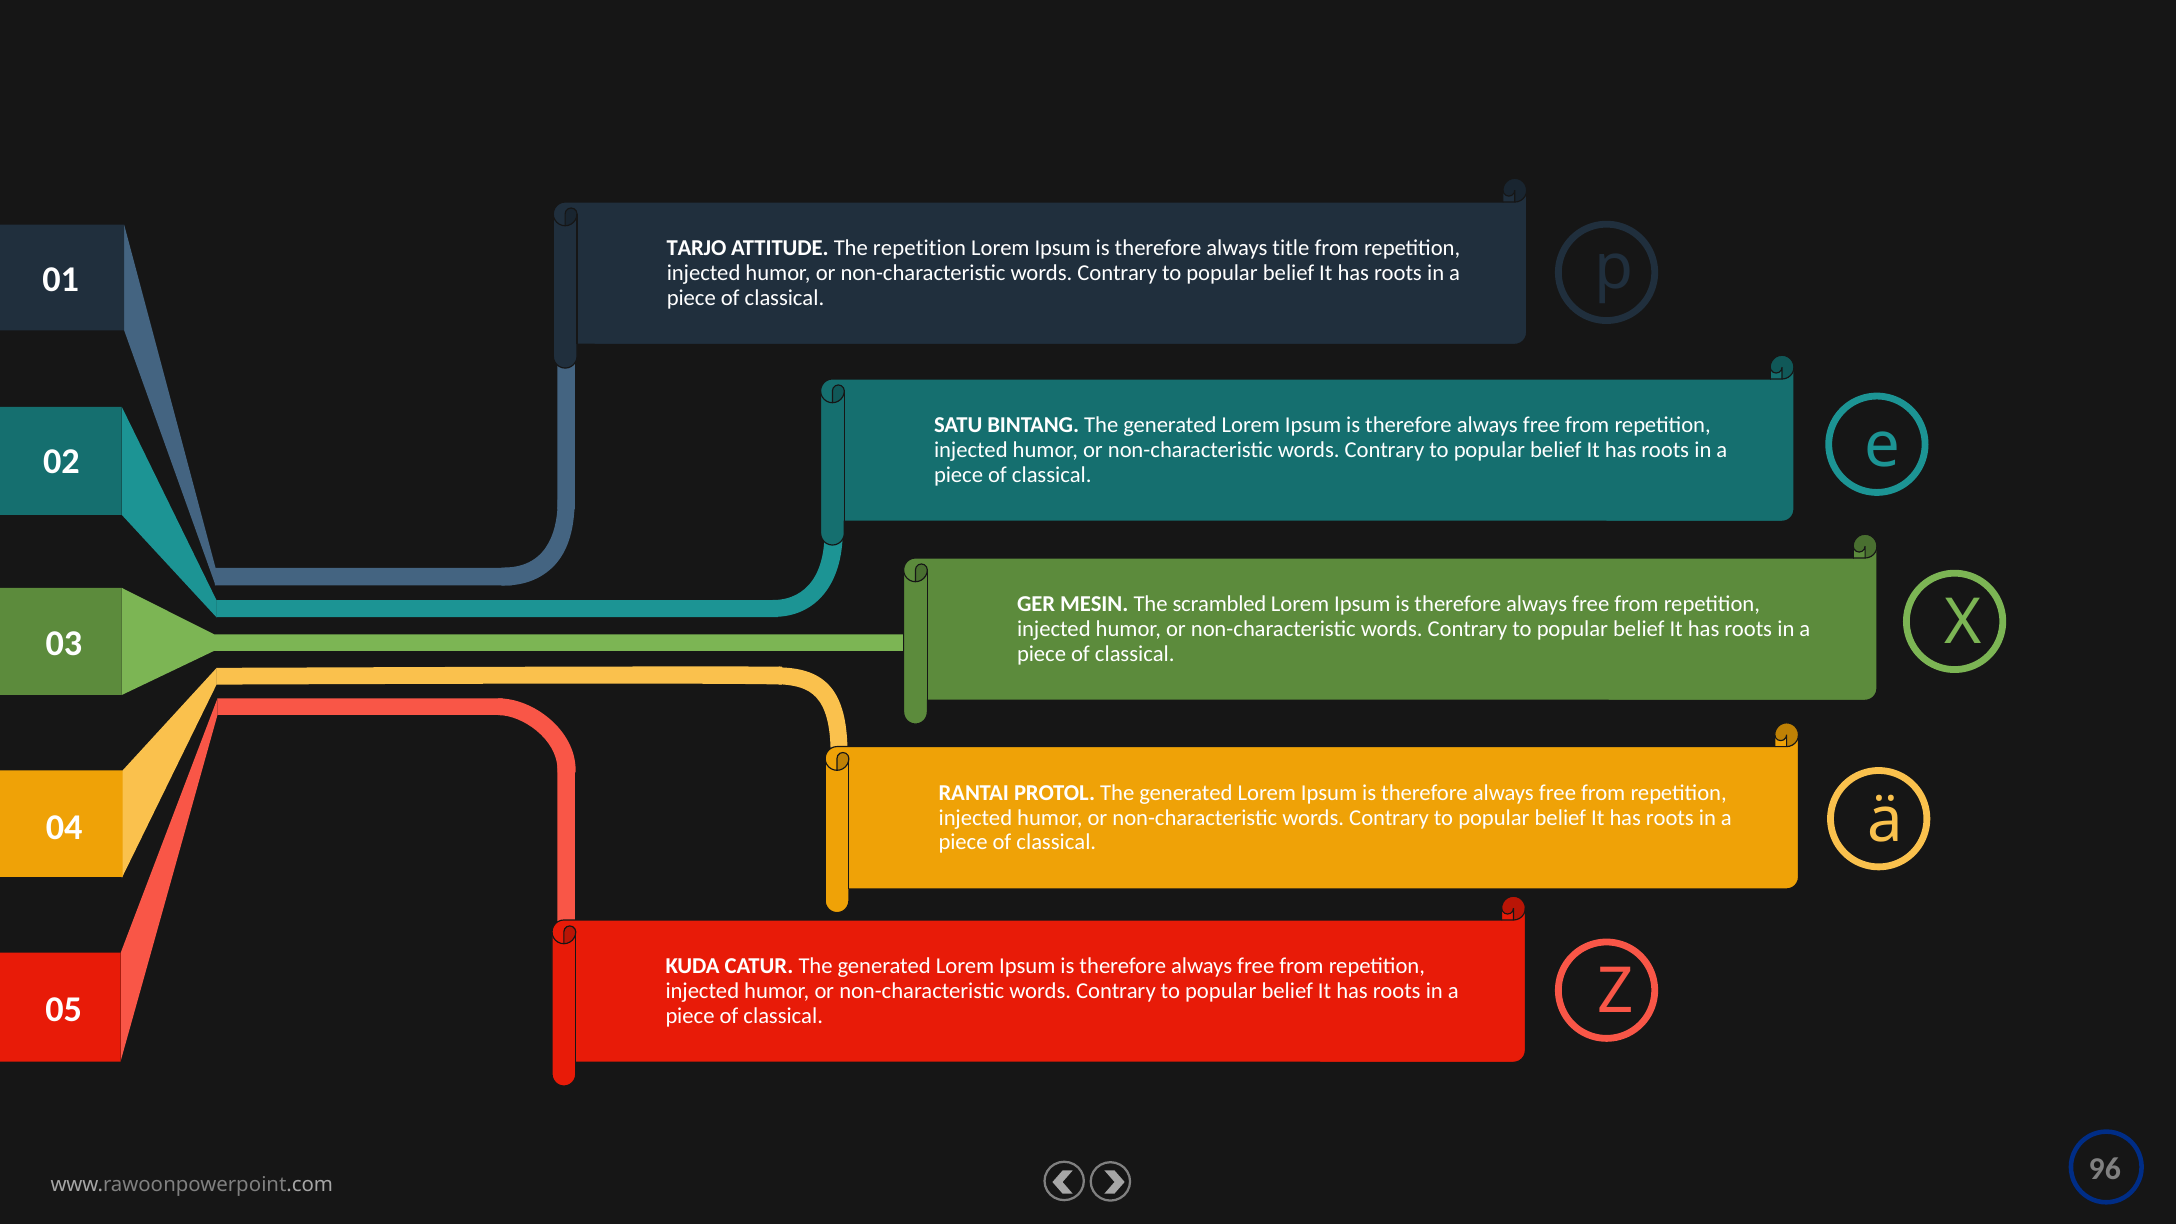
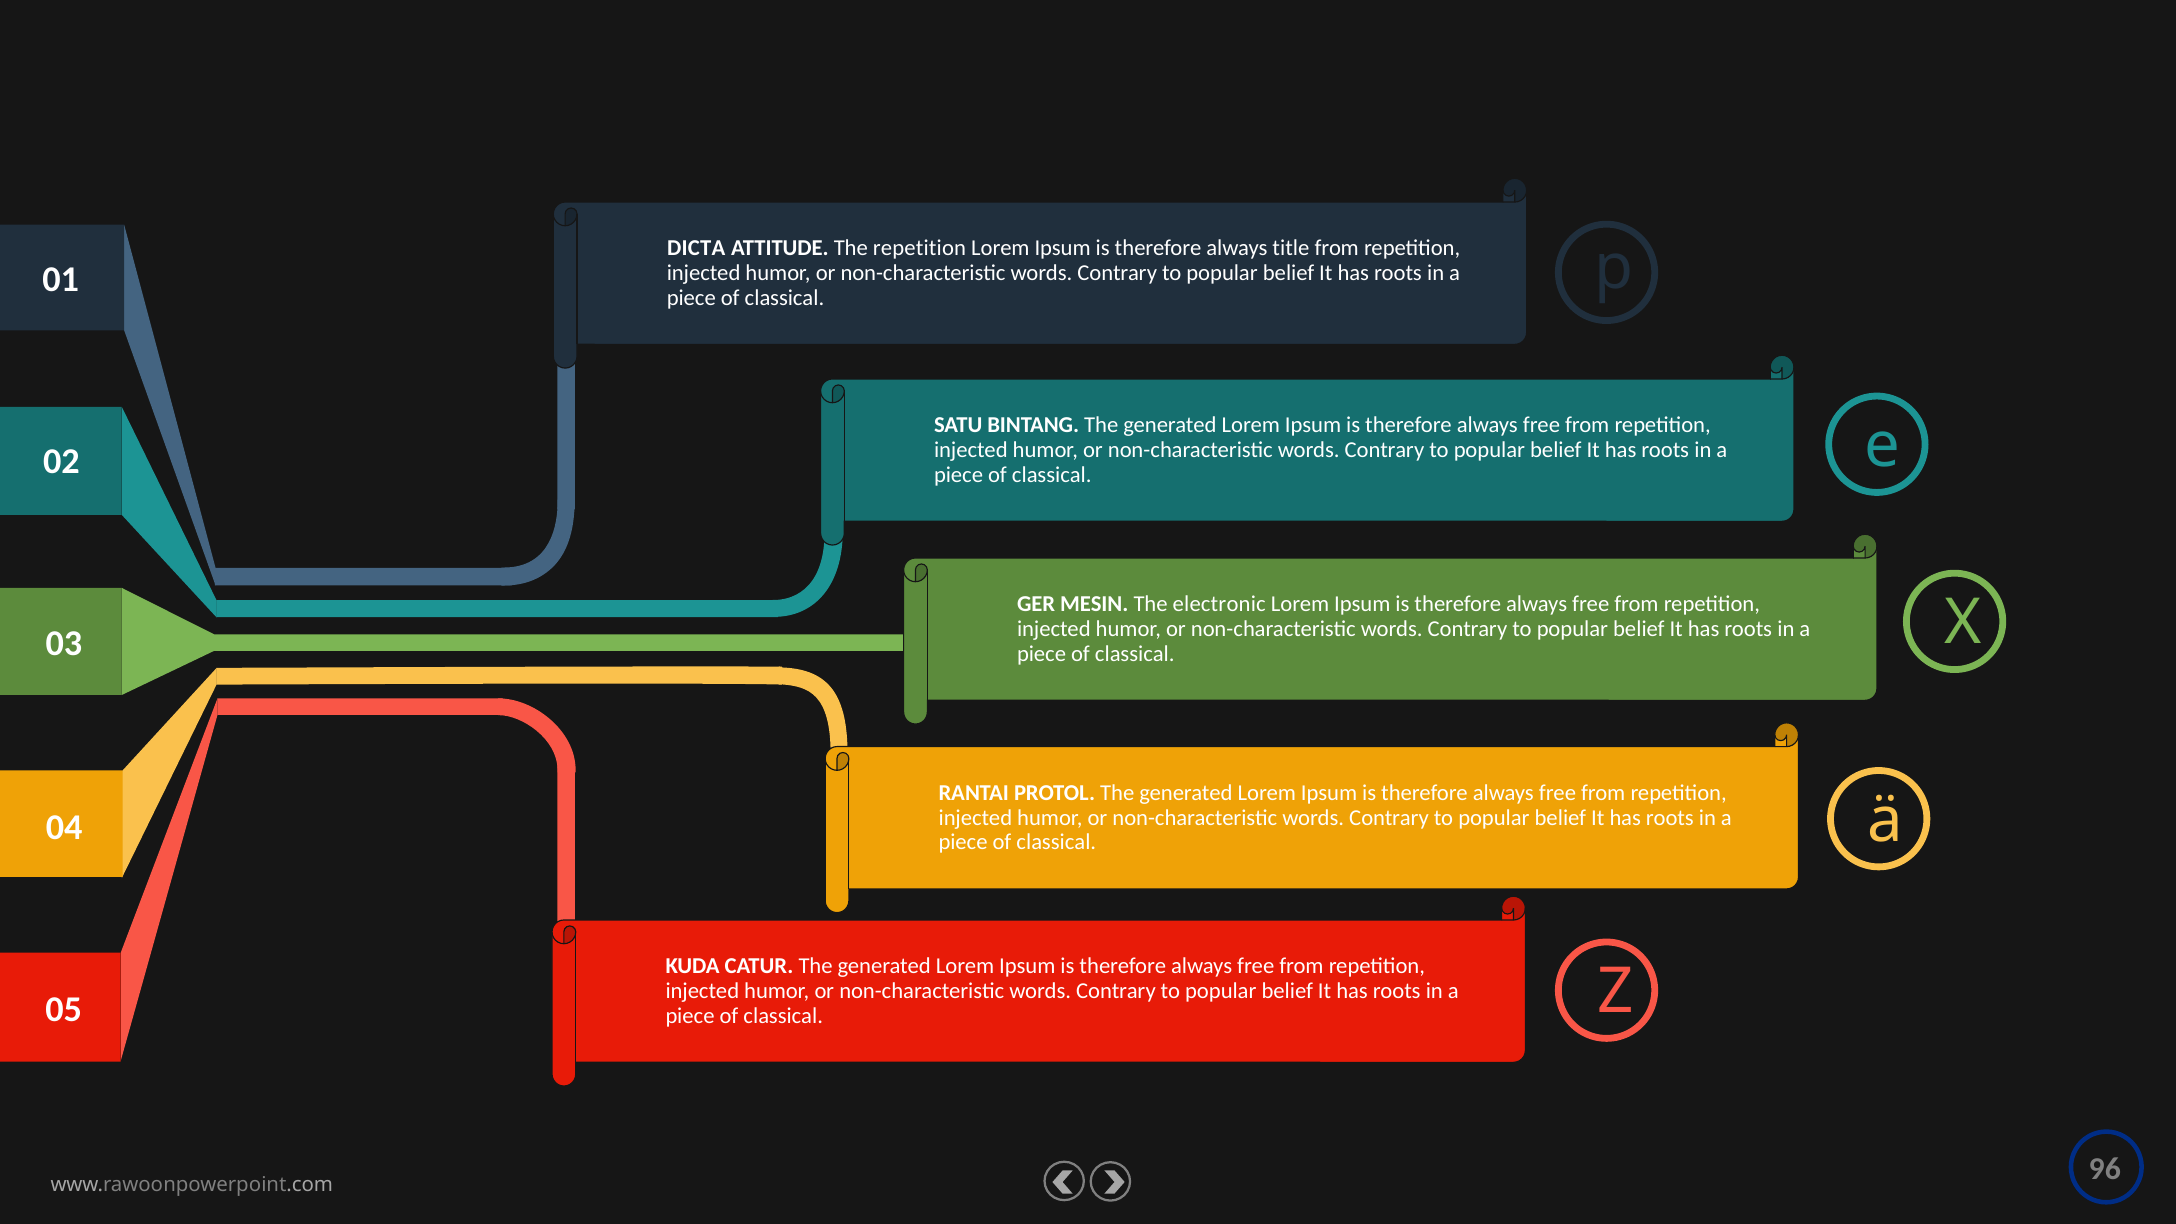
TARJO: TARJO -> DICTA
scrambled: scrambled -> electronic
